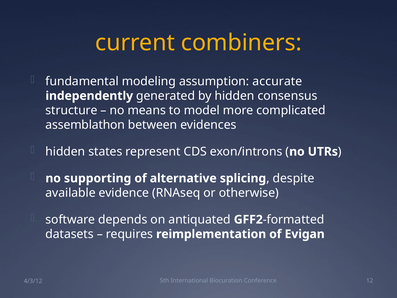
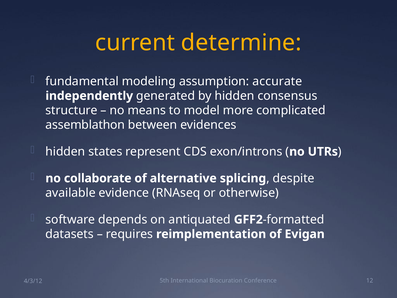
combiners: combiners -> determine
supporting: supporting -> collaborate
